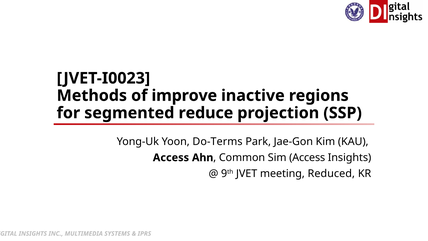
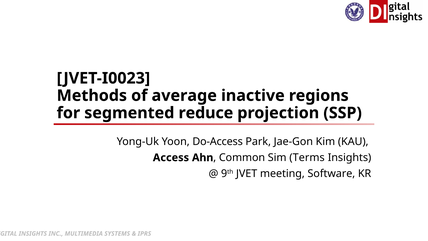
improve: improve -> average
Do-Terms: Do-Terms -> Do-Access
Sim Access: Access -> Terms
Reduced: Reduced -> Software
